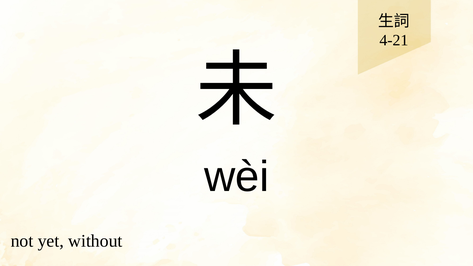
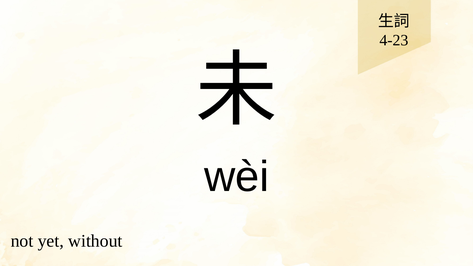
4-21: 4-21 -> 4-23
